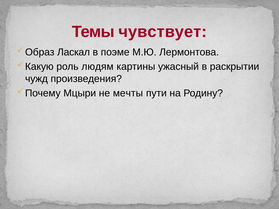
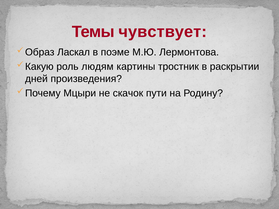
ужасный: ужасный -> тростник
чужд: чужд -> дней
мечты: мечты -> скачок
